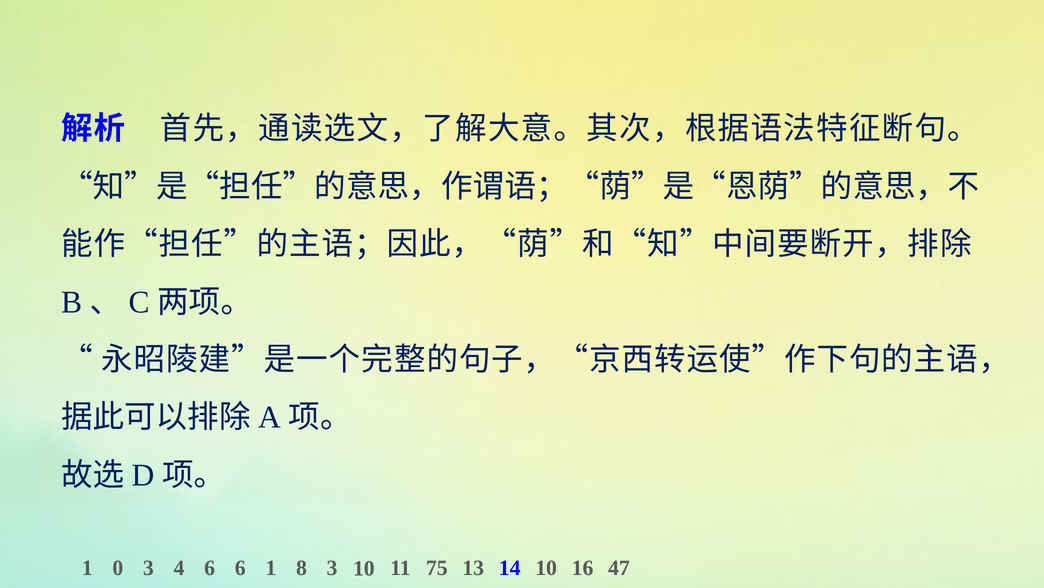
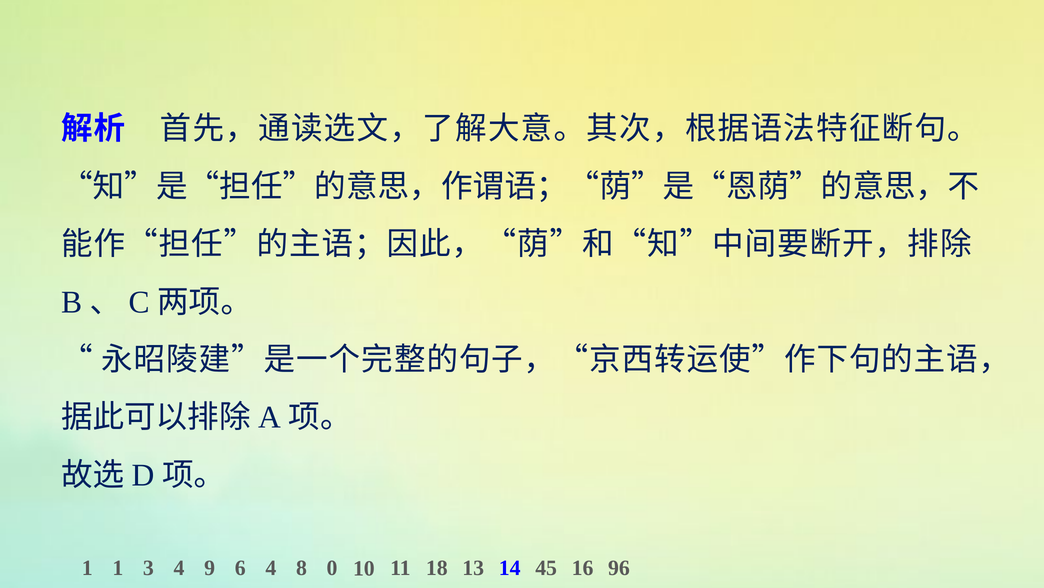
1 0: 0 -> 1
4 6: 6 -> 9
6 1: 1 -> 4
8 3: 3 -> 0
75: 75 -> 18
14 10: 10 -> 45
47: 47 -> 96
